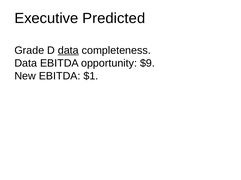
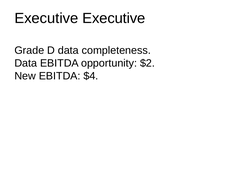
Executive Predicted: Predicted -> Executive
data at (68, 51) underline: present -> none
$9: $9 -> $2
$1: $1 -> $4
